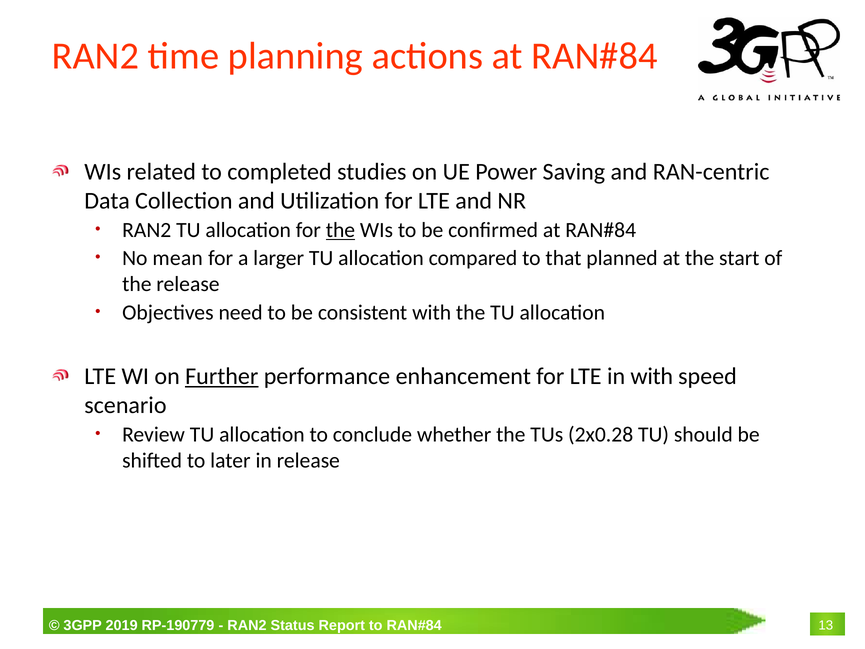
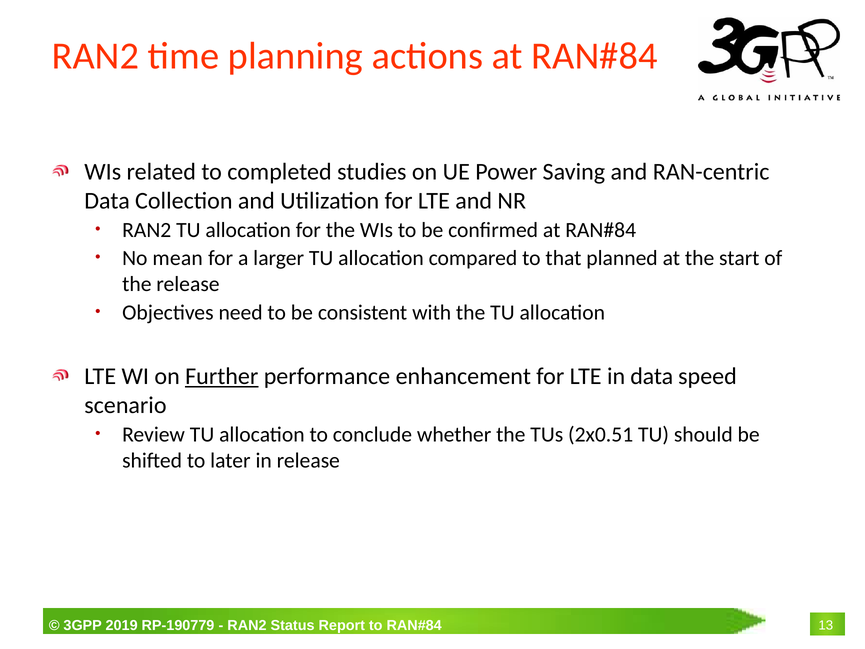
the at (340, 230) underline: present -> none
in with: with -> data
2x0.28: 2x0.28 -> 2x0.51
